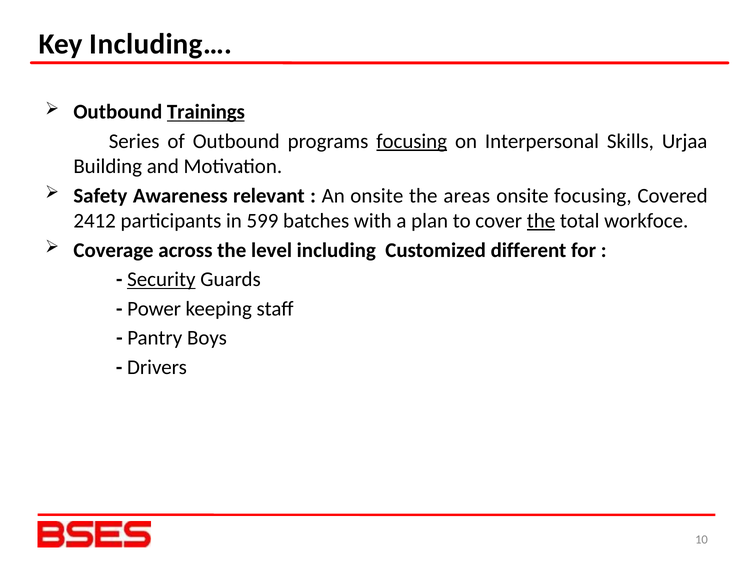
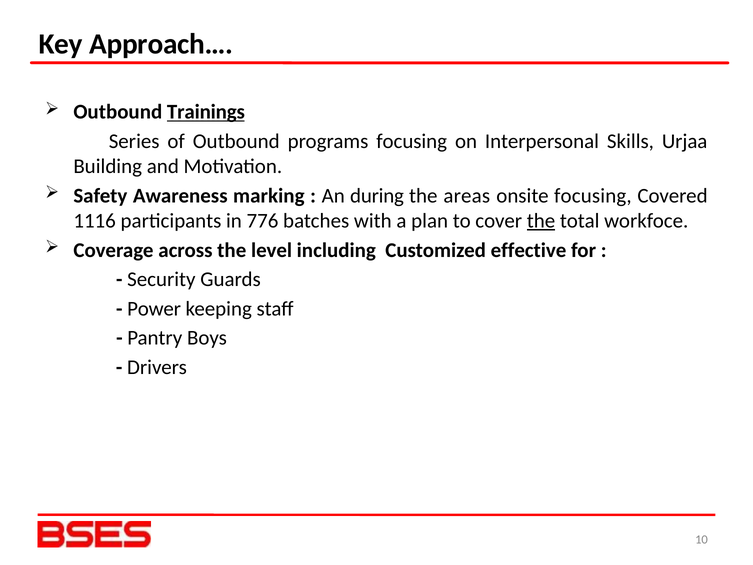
Including…: Including… -> Approach…
focusing at (412, 141) underline: present -> none
relevant: relevant -> marking
An onsite: onsite -> during
2412: 2412 -> 1116
599: 599 -> 776
different: different -> effective
Security underline: present -> none
